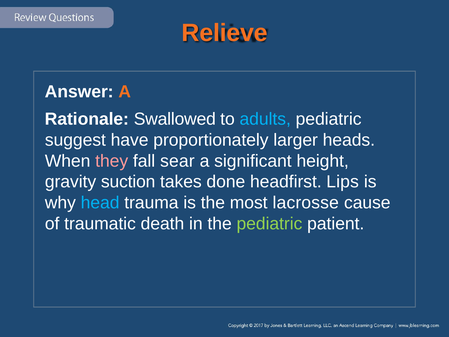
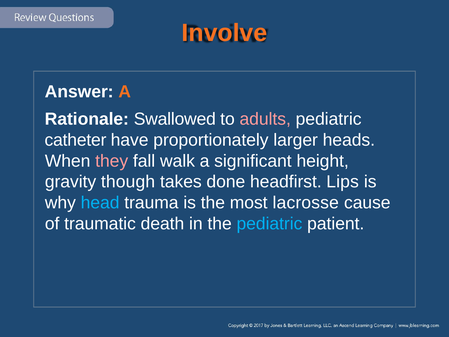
Relieve: Relieve -> Involve
adults colour: light blue -> pink
suggest: suggest -> catheter
sear: sear -> walk
suction: suction -> though
pediatric at (269, 224) colour: light green -> light blue
